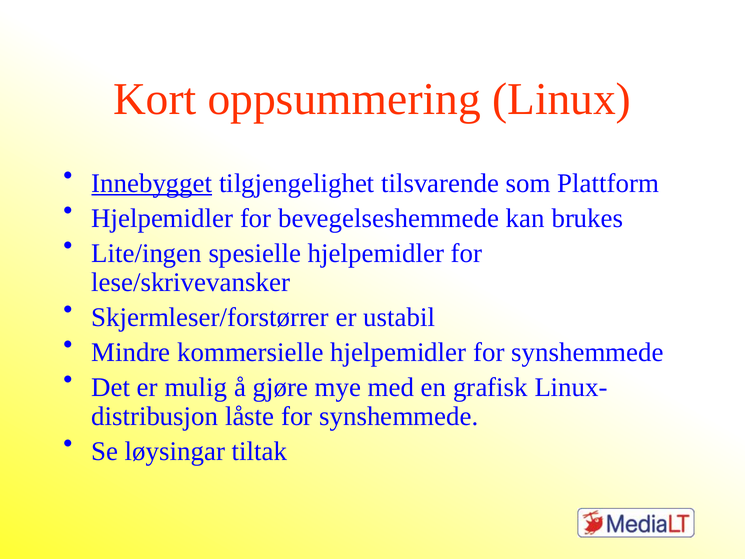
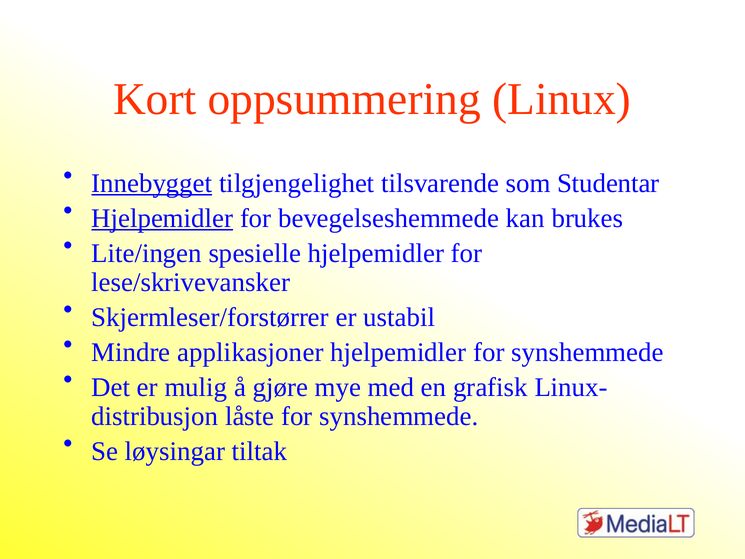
Plattform: Plattform -> Studentar
Hjelpemidler at (162, 218) underline: none -> present
kommersielle: kommersielle -> applikasjoner
